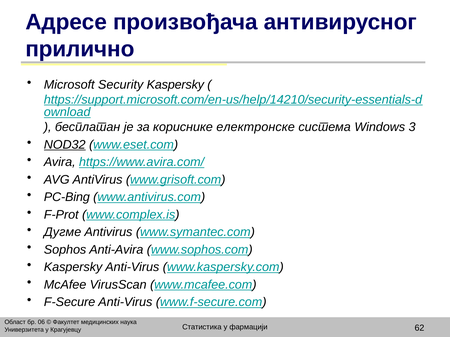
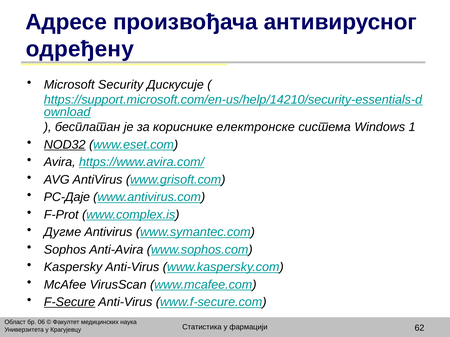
прилично: прилично -> одређену
Security Kaspersky: Kaspersky -> Дискусије
3: 3 -> 1
PC-Bing: PC-Bing -> PC-Даје
F-Secure underline: none -> present
